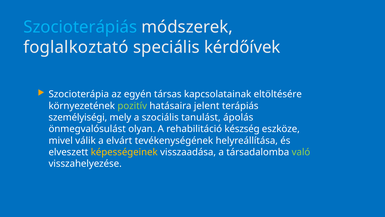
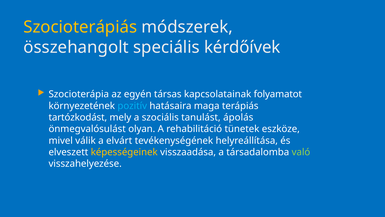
Szocioterápiás colour: light blue -> yellow
foglalkoztató: foglalkoztató -> összehangolt
eltöltésére: eltöltésére -> folyamatot
pozitív colour: light green -> light blue
jelent: jelent -> maga
személyiségi: személyiségi -> tartózkodást
készség: készség -> tünetek
